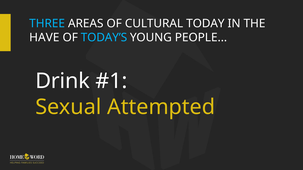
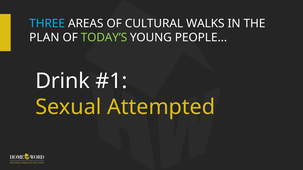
TODAY: TODAY -> WALKS
HAVE: HAVE -> PLAN
TODAY’S colour: light blue -> light green
